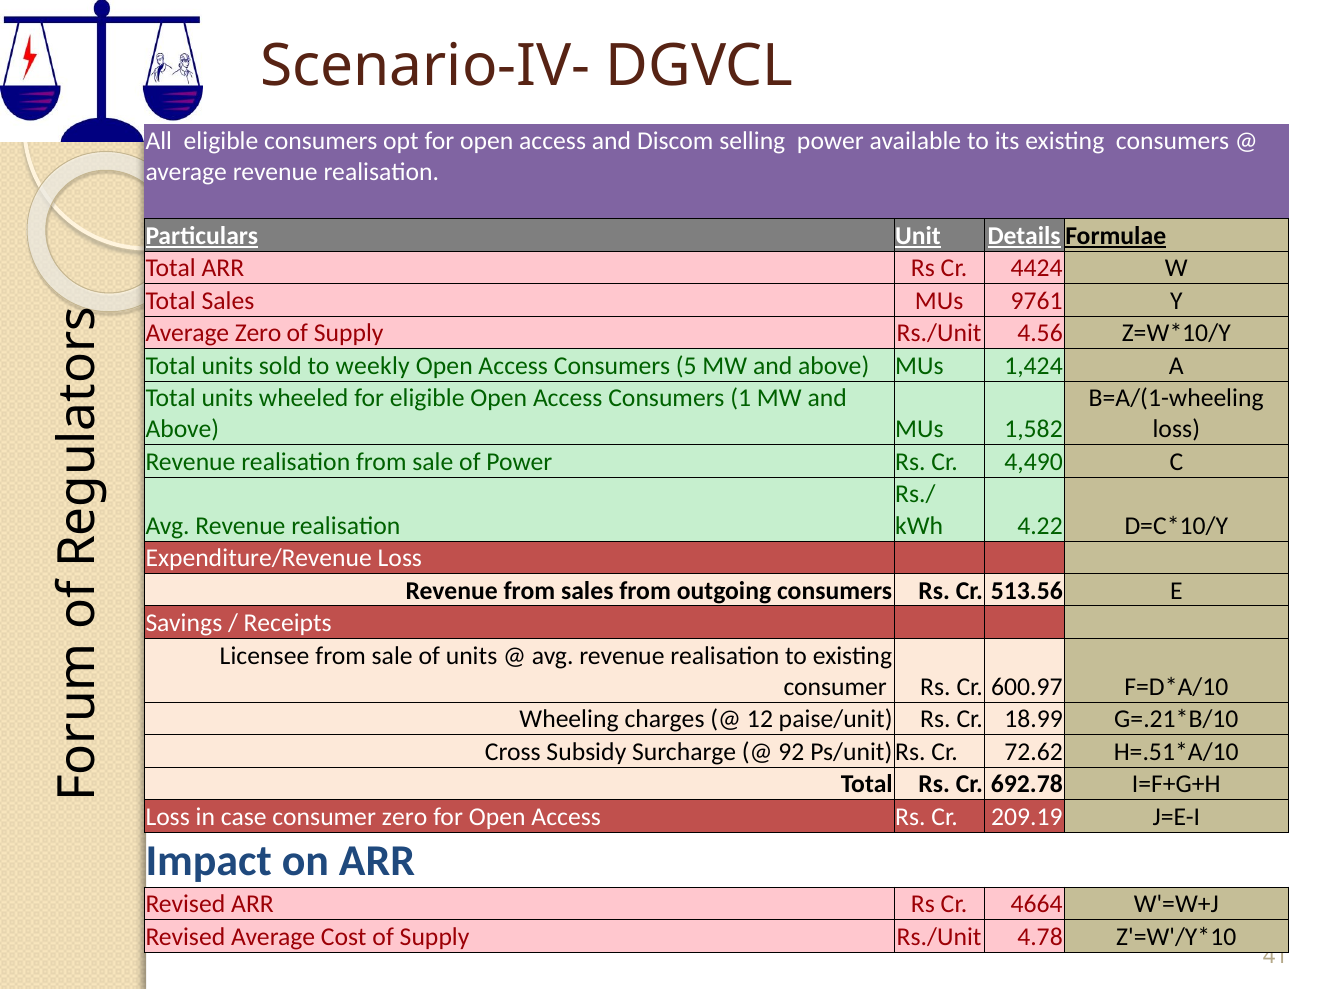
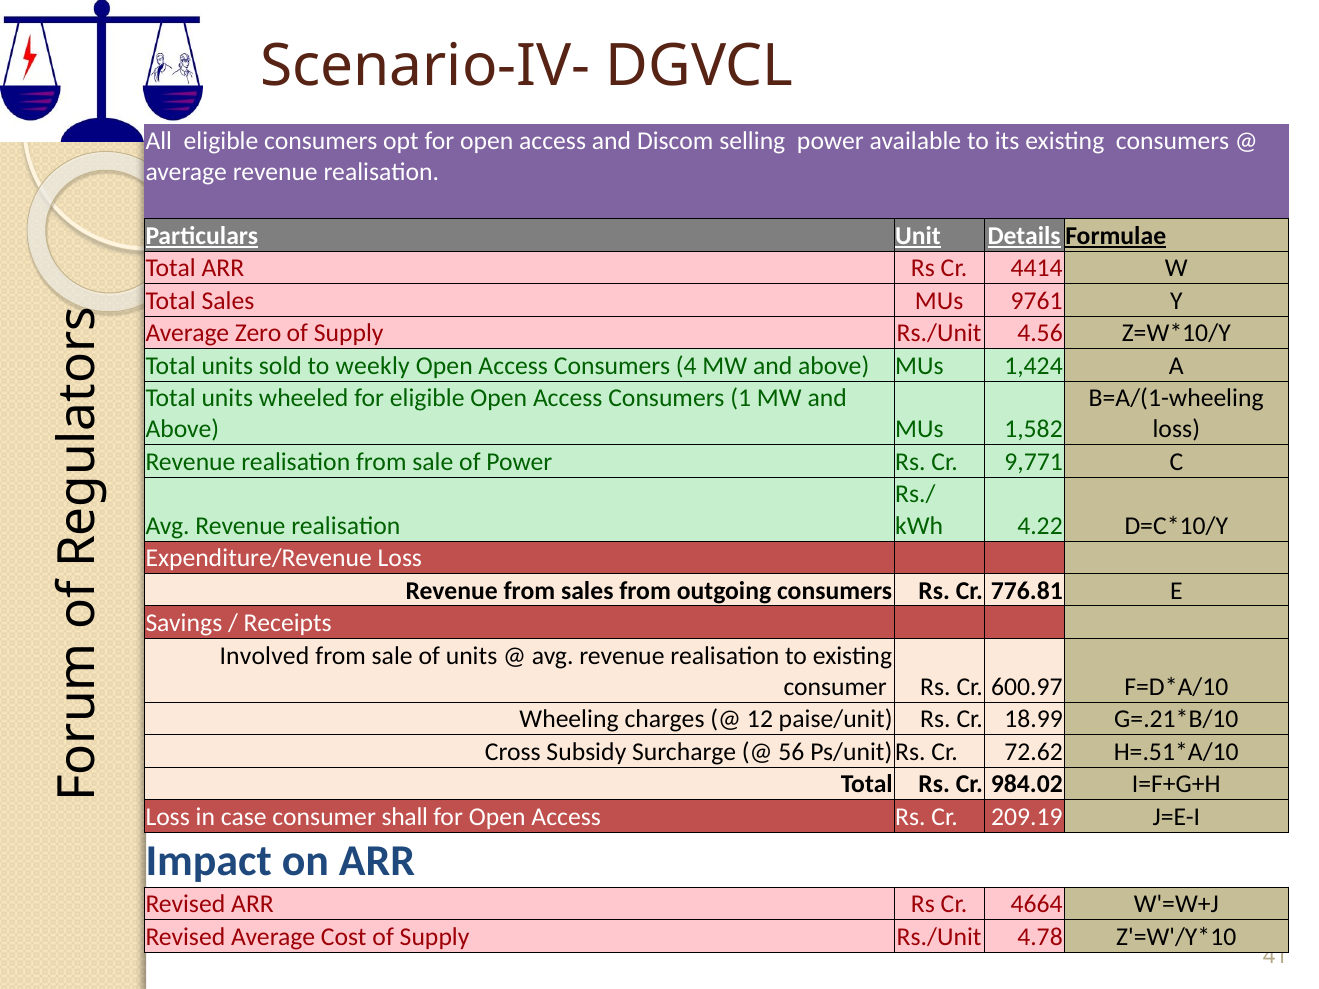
4424: 4424 -> 4414
5: 5 -> 4
4,490: 4,490 -> 9,771
513.56: 513.56 -> 776.81
Licensee: Licensee -> Involved
92: 92 -> 56
692.78: 692.78 -> 984.02
consumer zero: zero -> shall
